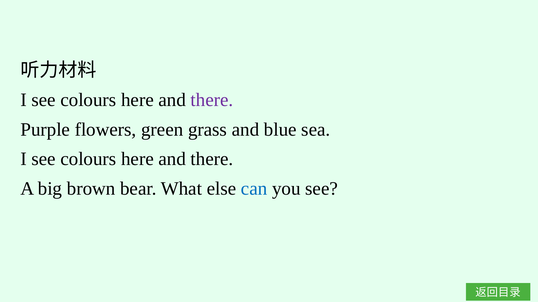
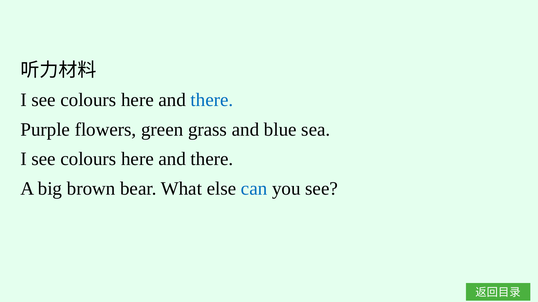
there at (212, 100) colour: purple -> blue
